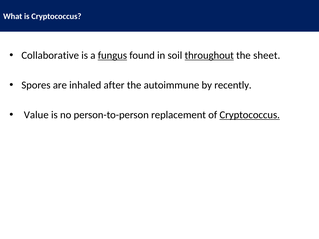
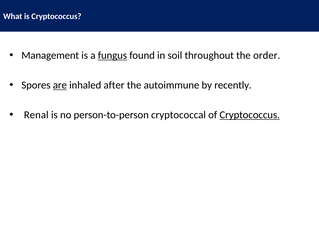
Collaborative: Collaborative -> Management
throughout underline: present -> none
sheet: sheet -> order
are underline: none -> present
Value: Value -> Renal
replacement: replacement -> cryptococcal
